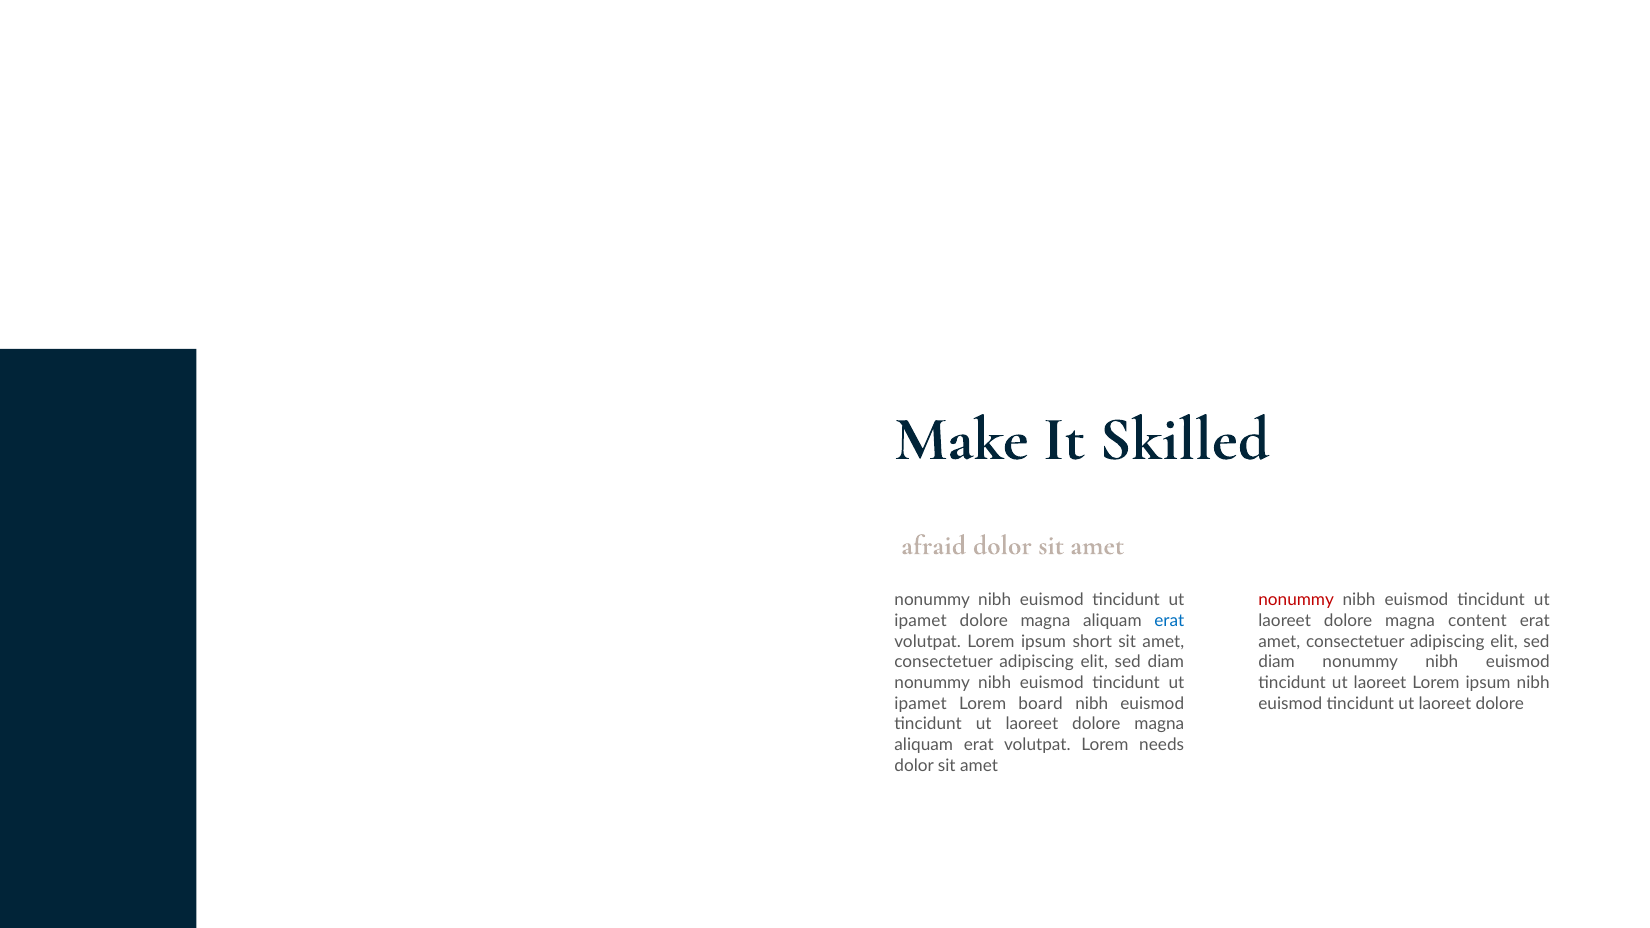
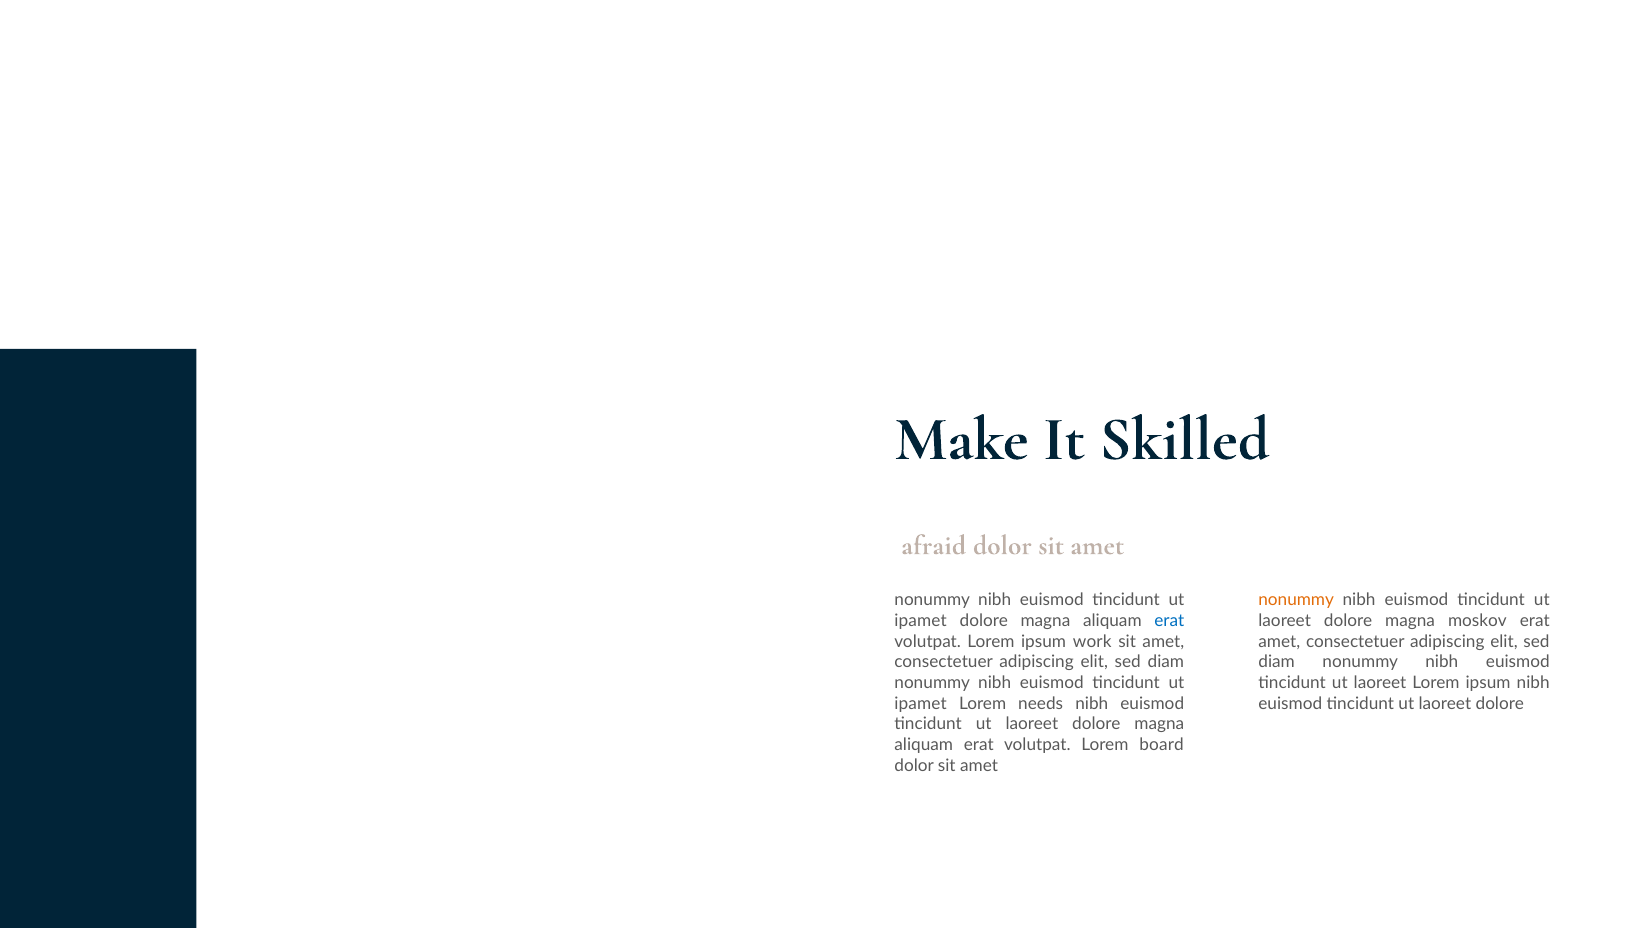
nonummy at (1296, 600) colour: red -> orange
content: content -> moskov
short: short -> work
board: board -> needs
needs: needs -> board
